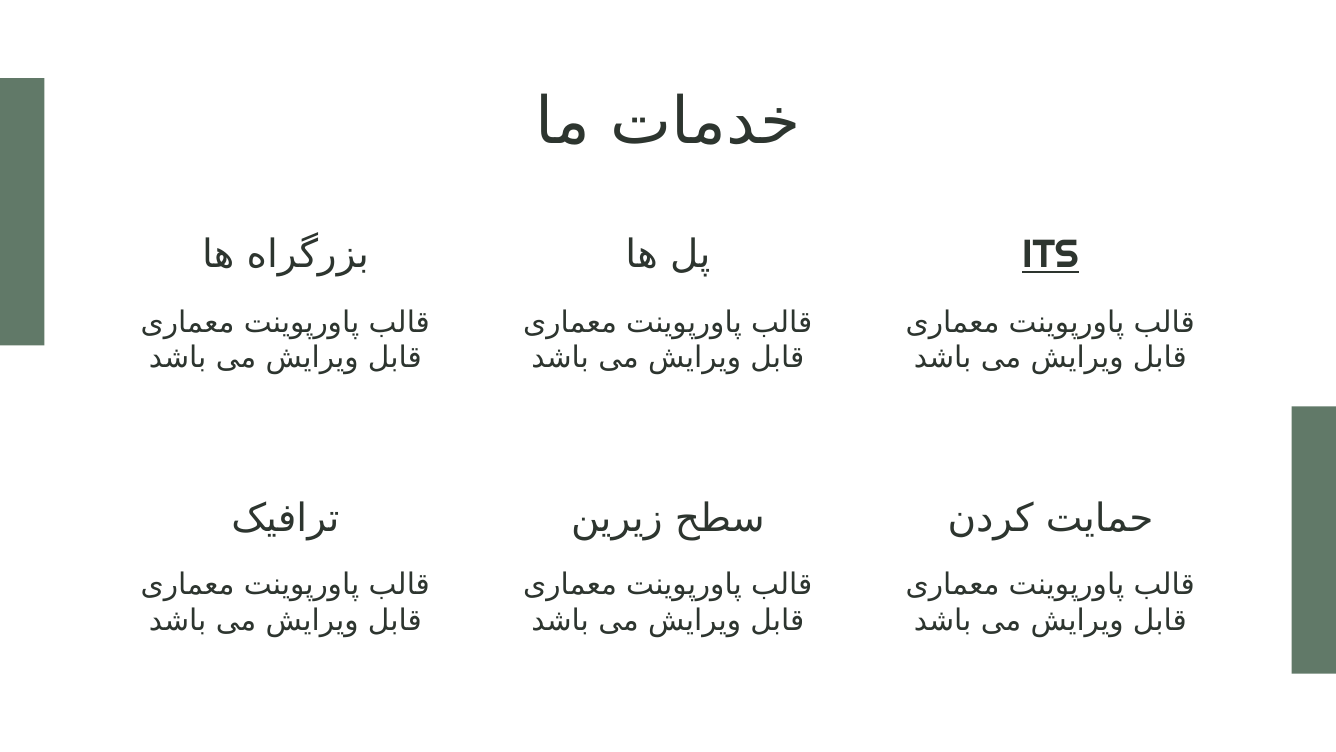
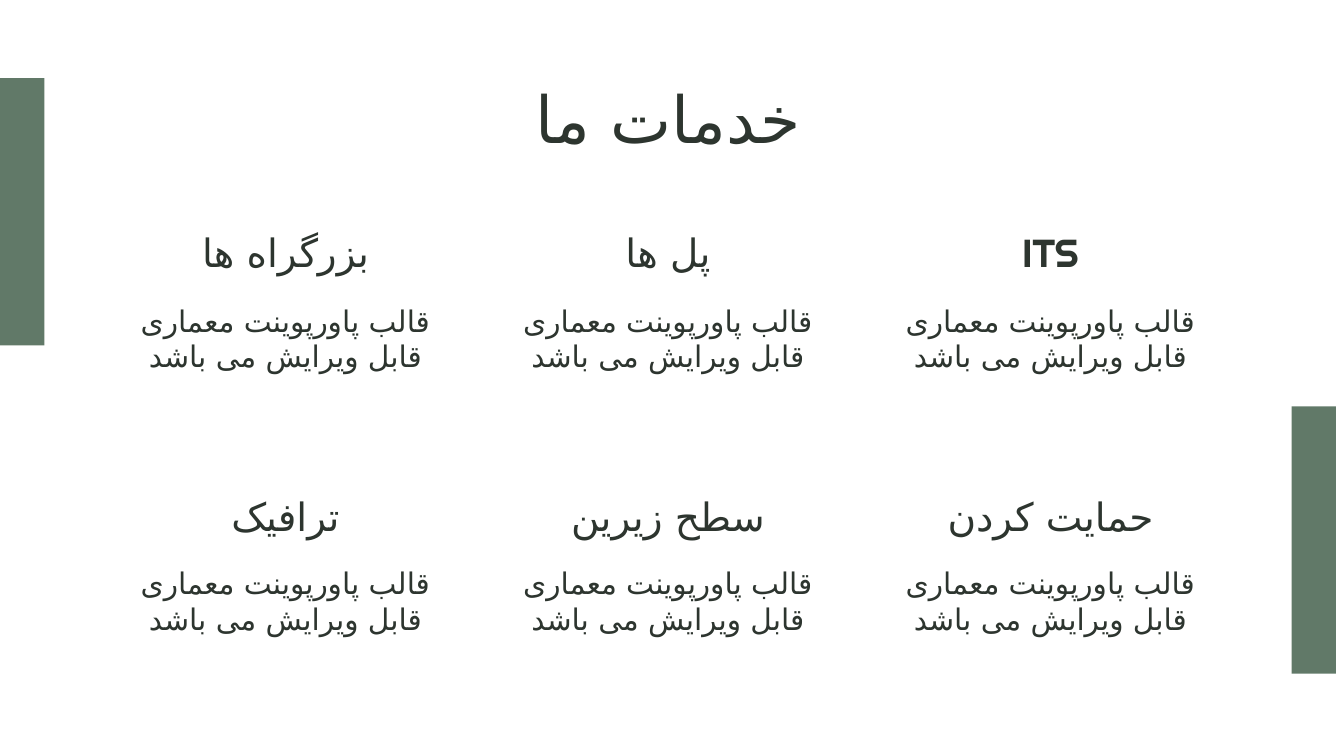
ITS underline: present -> none
